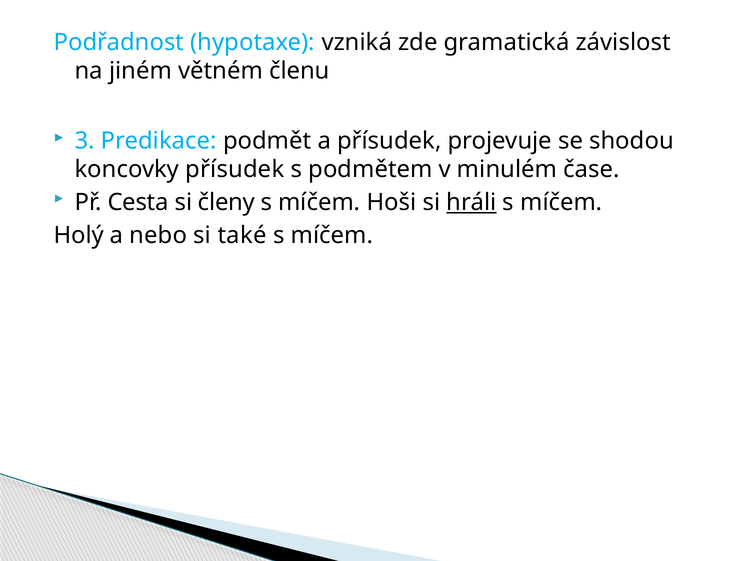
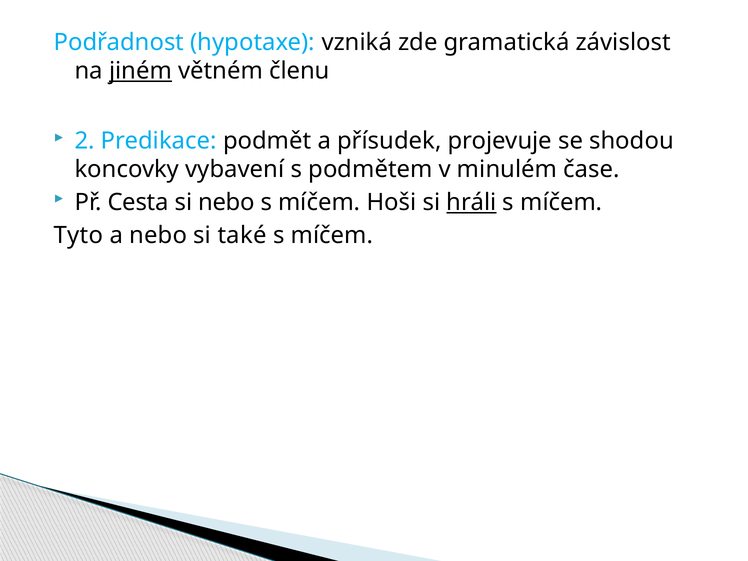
jiném underline: none -> present
3: 3 -> 2
koncovky přísudek: přísudek -> vybavení
si členy: členy -> nebo
Holý: Holý -> Tyto
